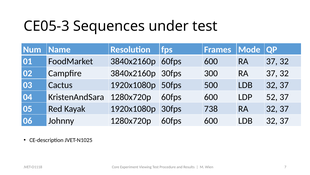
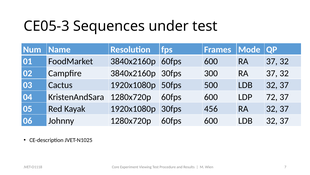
52: 52 -> 72
738: 738 -> 456
